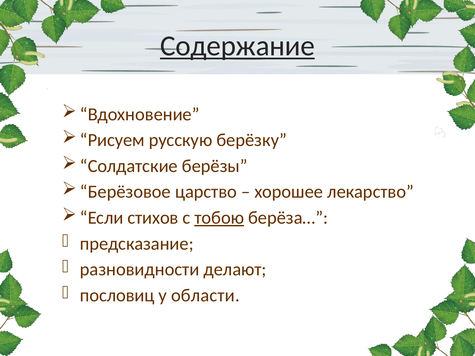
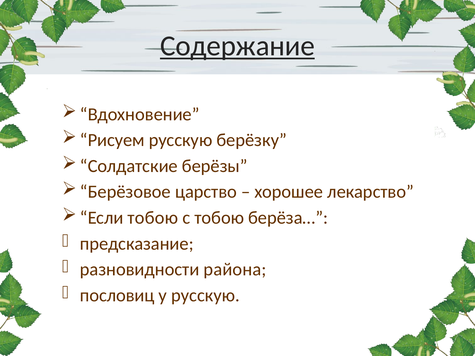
Если стихов: стихов -> тобою
тобою at (219, 218) underline: present -> none
делают: делают -> района
у области: области -> русскую
